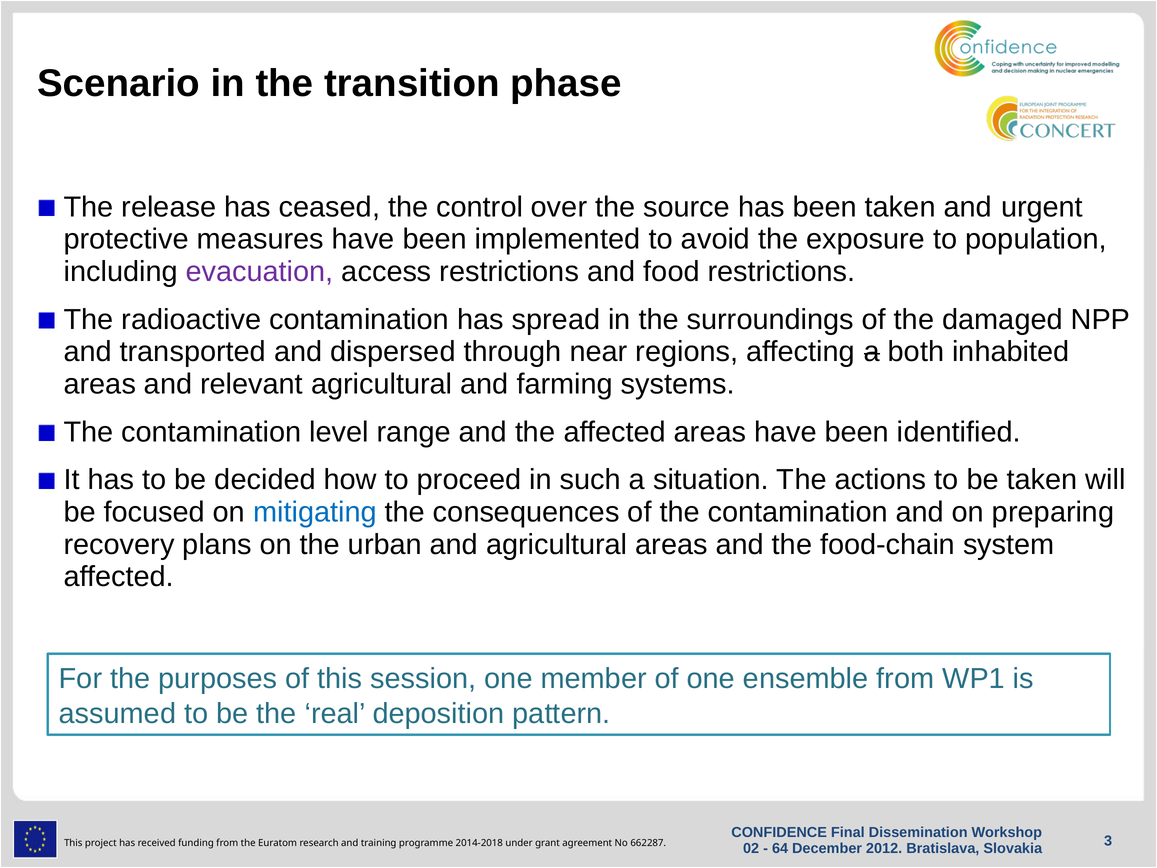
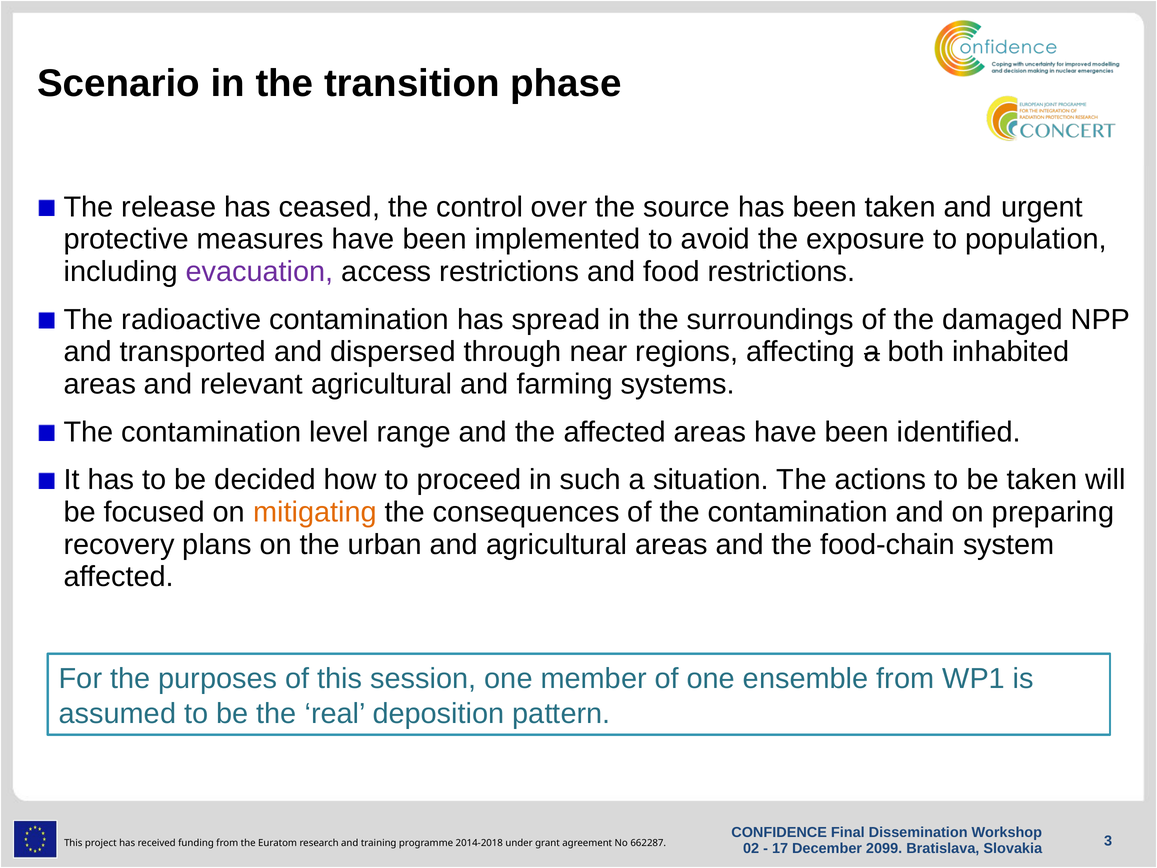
mitigating colour: blue -> orange
64: 64 -> 17
2012: 2012 -> 2099
